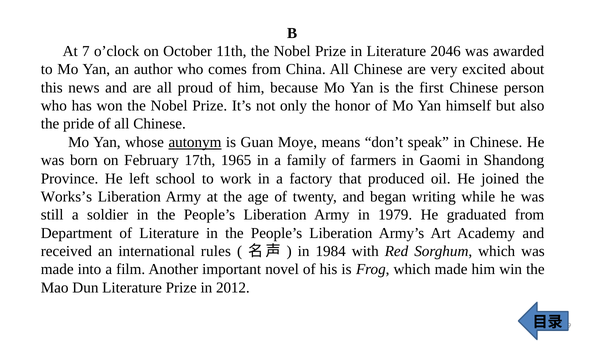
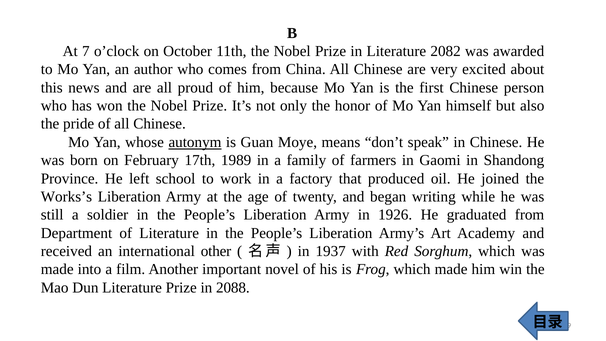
2046: 2046 -> 2082
1965: 1965 -> 1989
1979: 1979 -> 1926
rules: rules -> other
1984: 1984 -> 1937
2012: 2012 -> 2088
